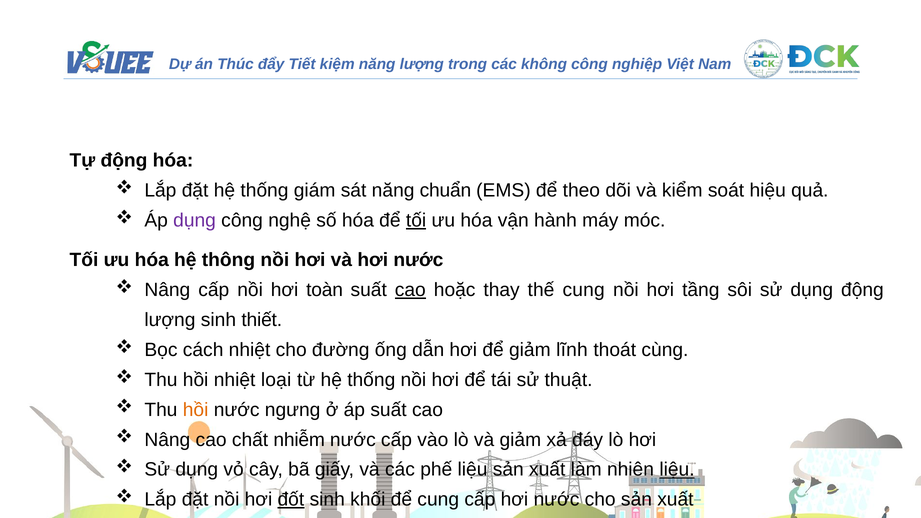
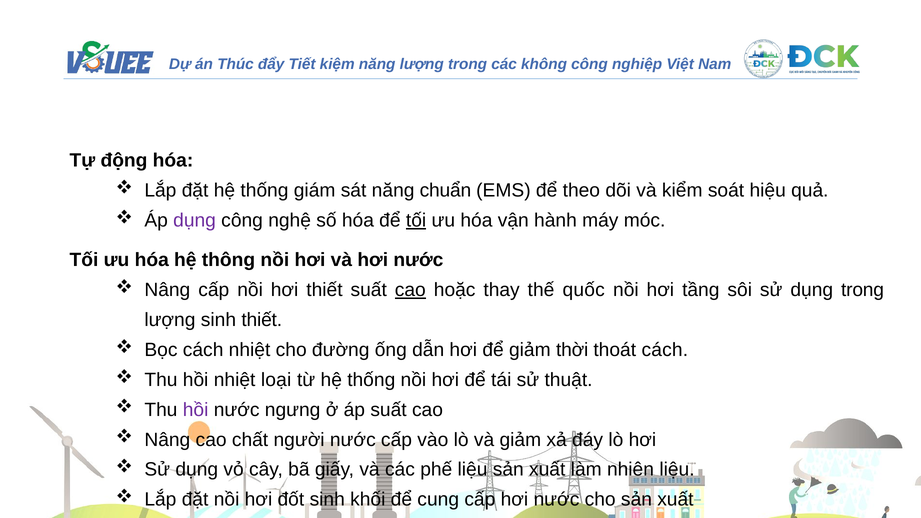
hơi toàn: toàn -> thiết
thế cung: cung -> quốc
dụng động: động -> trong
lĩnh: lĩnh -> thời
thoát cùng: cùng -> cách
hồi at (196, 410) colour: orange -> purple
nhiễm: nhiễm -> người
liệu at (677, 470) underline: present -> none
đốt underline: present -> none
